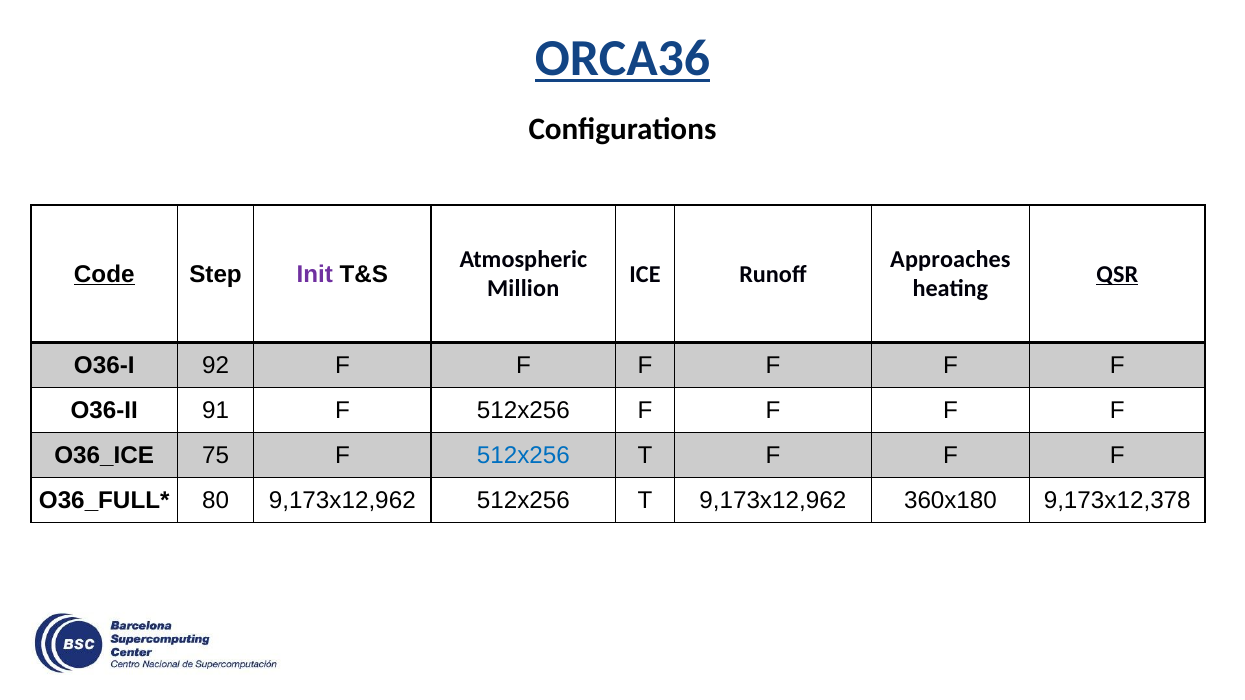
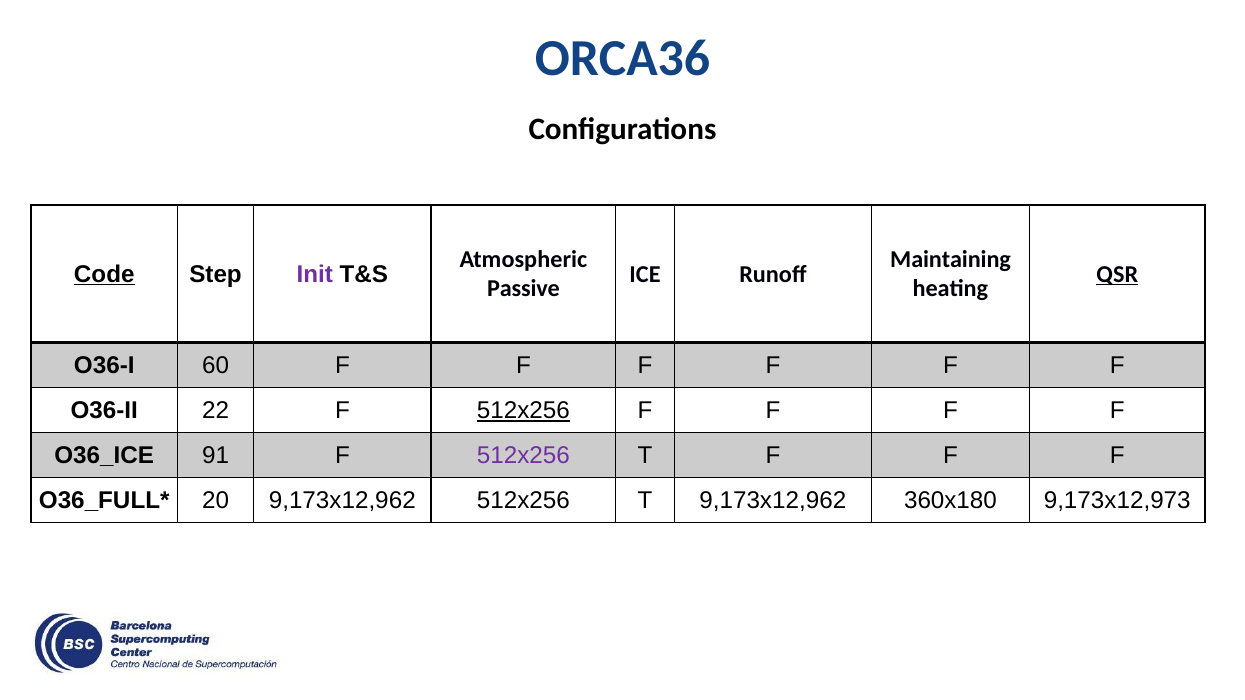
ORCA36 underline: present -> none
Approaches: Approaches -> Maintaining
Million: Million -> Passive
92: 92 -> 60
91: 91 -> 22
512x256 at (523, 411) underline: none -> present
75: 75 -> 91
512x256 at (523, 456) colour: blue -> purple
80: 80 -> 20
9,173x12,378: 9,173x12,378 -> 9,173x12,973
